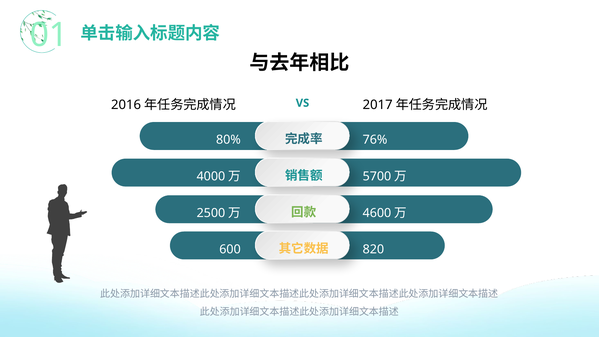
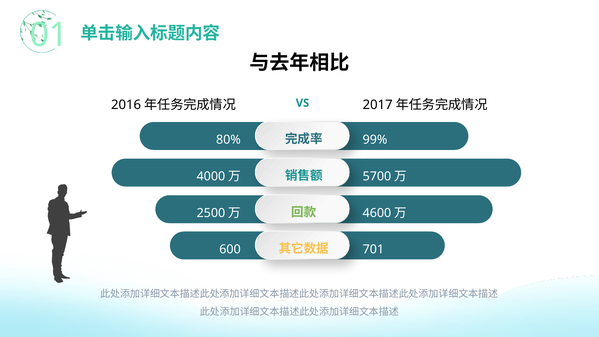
76%: 76% -> 99%
820: 820 -> 701
